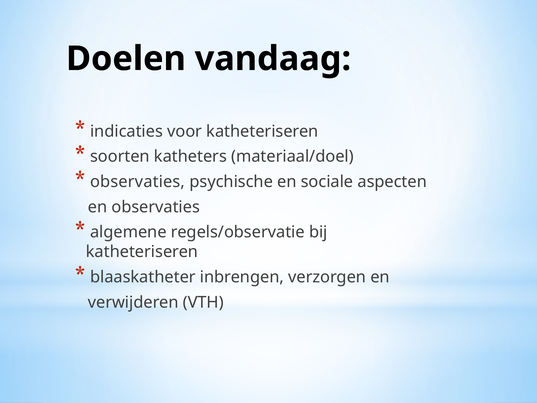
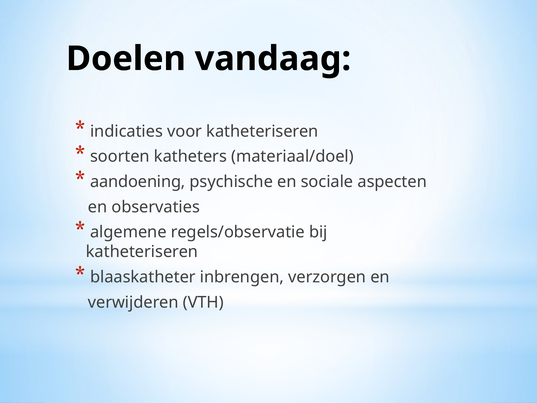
observaties at (138, 182): observaties -> aandoening
